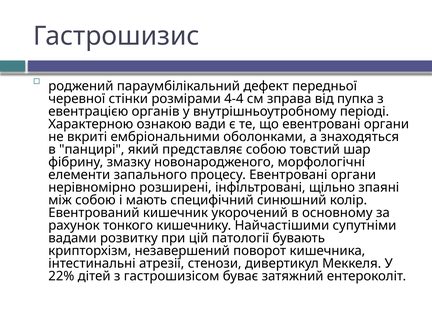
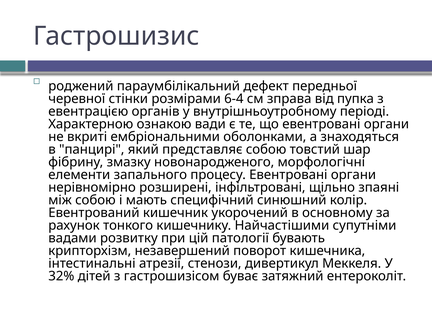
4-4: 4-4 -> 6-4
22%: 22% -> 32%
